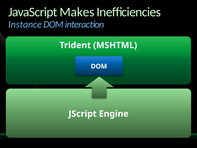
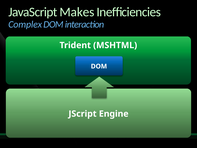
Instance: Instance -> Complex
